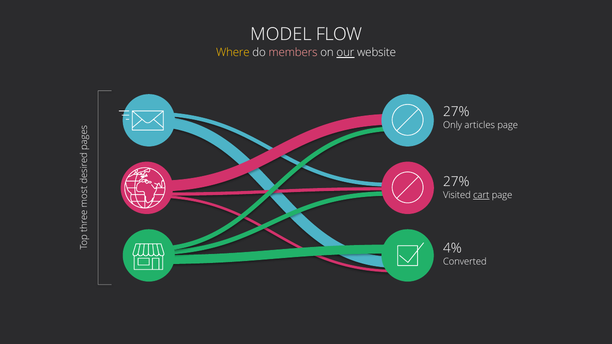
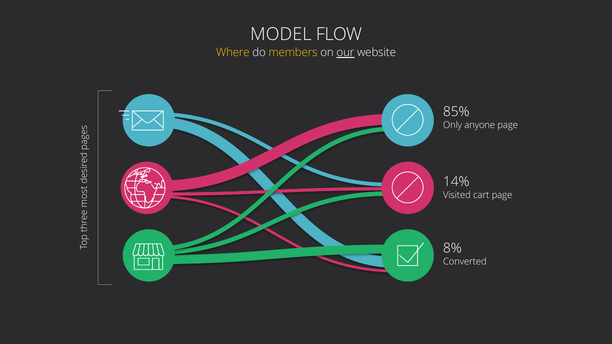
members colour: pink -> yellow
27% at (456, 112): 27% -> 85%
articles: articles -> anyone
27% at (456, 182): 27% -> 14%
cart underline: present -> none
4%: 4% -> 8%
